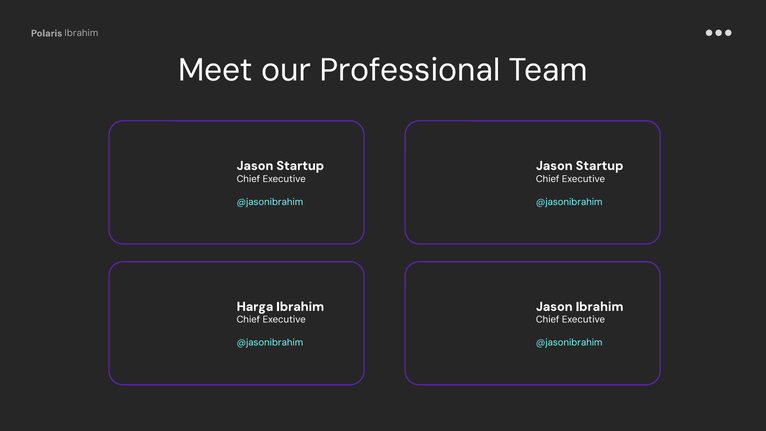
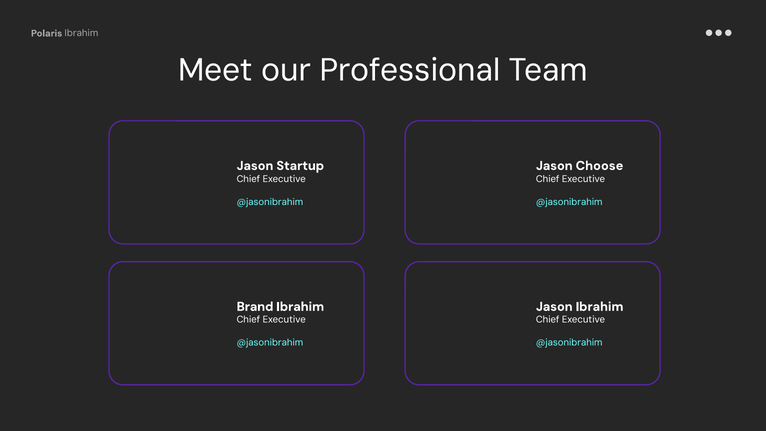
Startup at (600, 166): Startup -> Choose
Harga: Harga -> Brand
